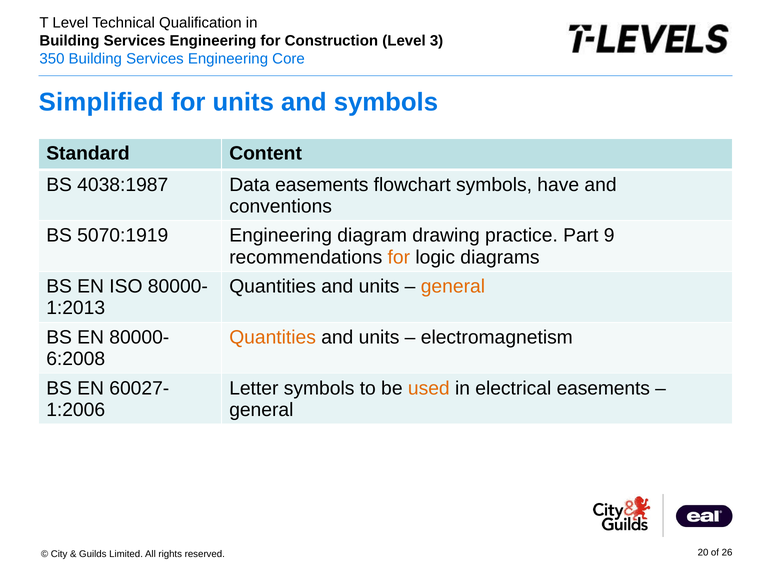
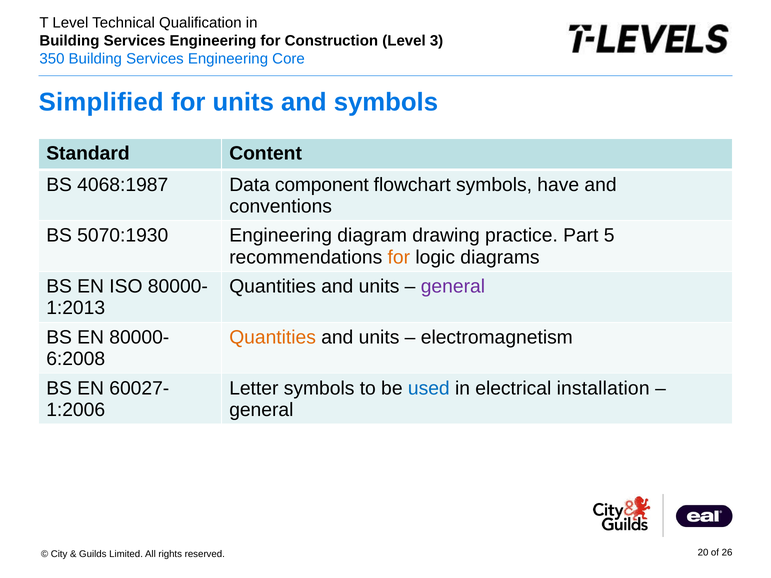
4038:1987: 4038:1987 -> 4068:1987
Data easements: easements -> component
5070:1919: 5070:1919 -> 5070:1930
9: 9 -> 5
general at (453, 287) colour: orange -> purple
used colour: orange -> blue
electrical easements: easements -> installation
